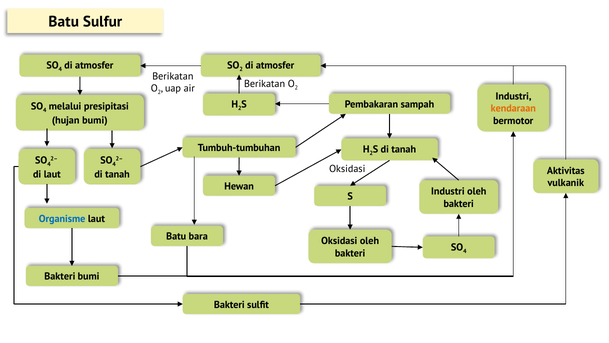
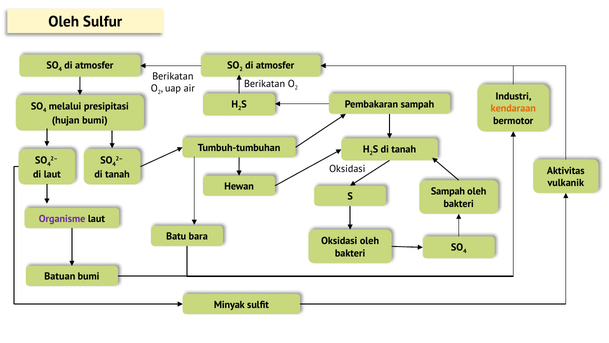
Batu at (64, 22): Batu -> Oleh
Industri at (448, 191): Industri -> Sampah
Organisme colour: blue -> purple
Bakteri at (60, 276): Bakteri -> Batuan
Bakteri at (229, 304): Bakteri -> Minyak
